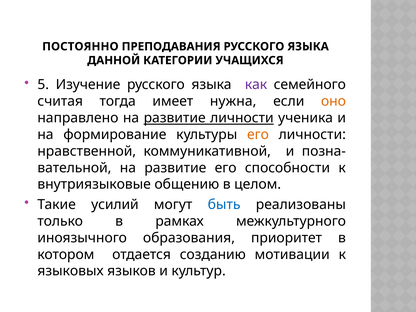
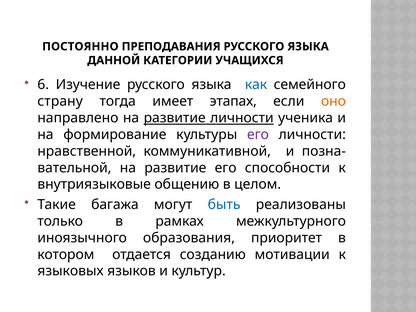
5: 5 -> 6
как colour: purple -> blue
считая: считая -> страну
нужна: нужна -> этапах
его at (258, 134) colour: orange -> purple
усилий: усилий -> багажа
